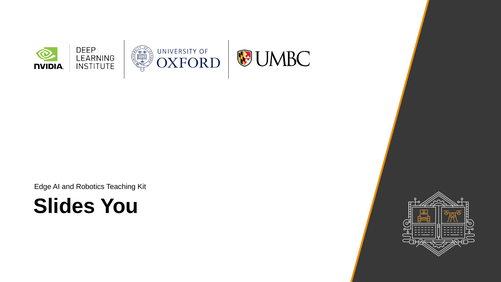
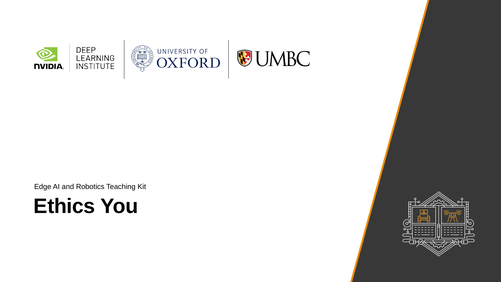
Slides: Slides -> Ethics
